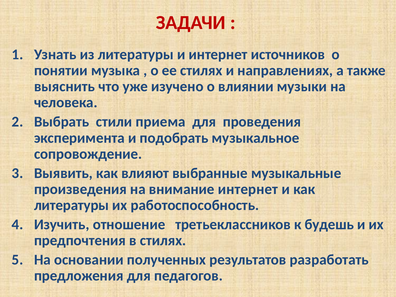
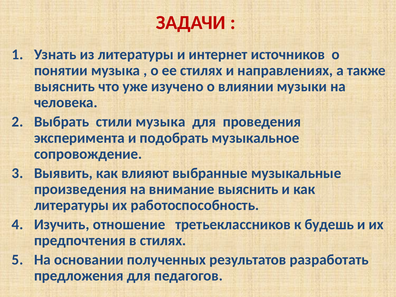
стили приема: приема -> музыка
внимание интернет: интернет -> выяснить
